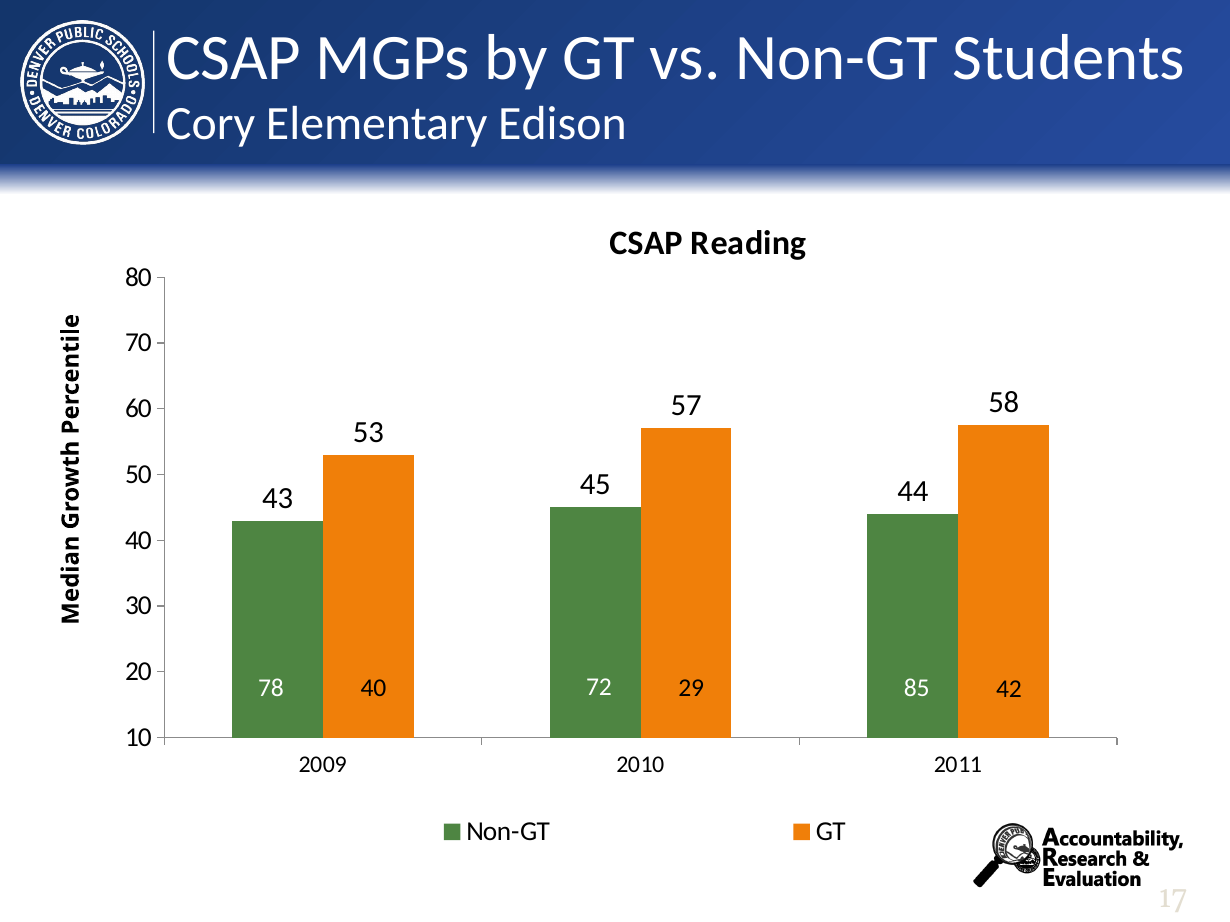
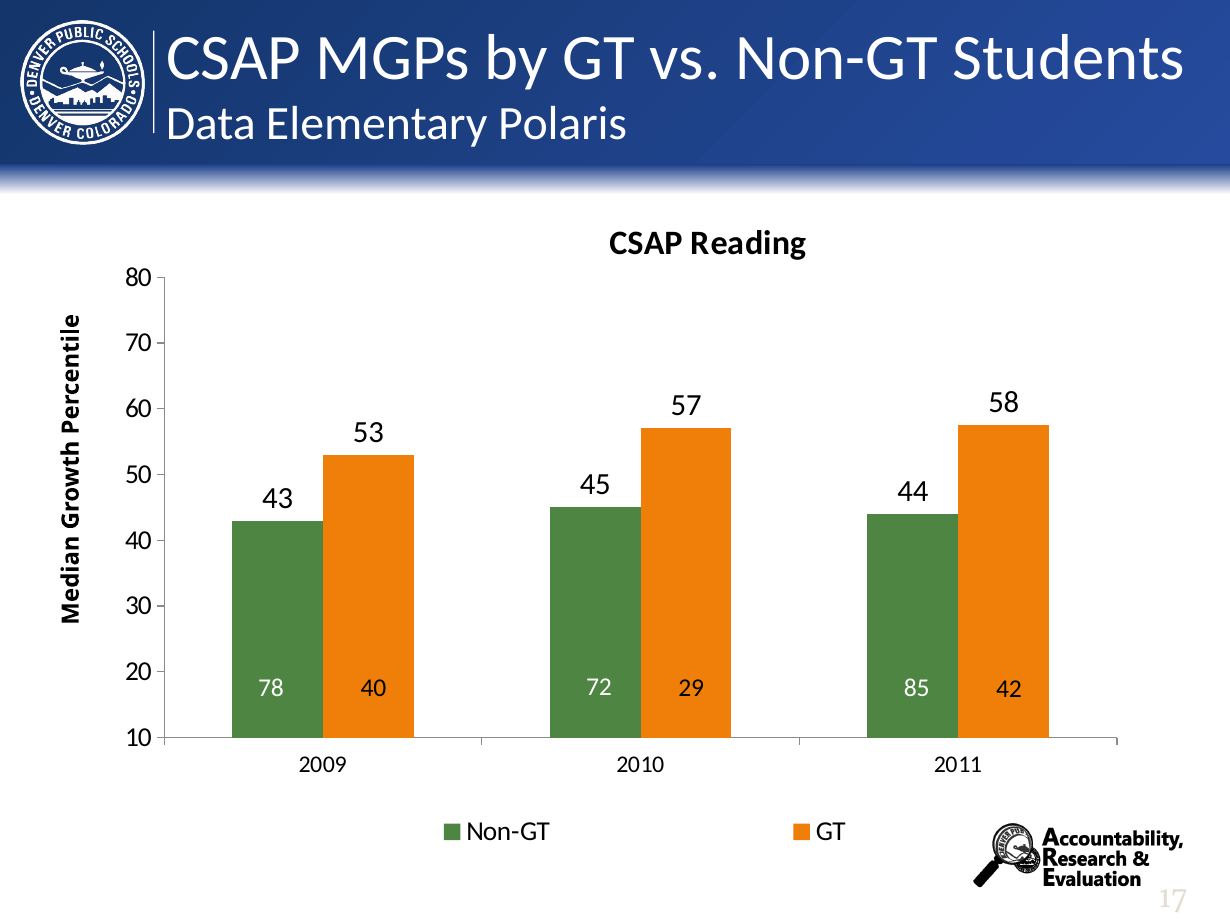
Cory: Cory -> Data
Edison: Edison -> Polaris
